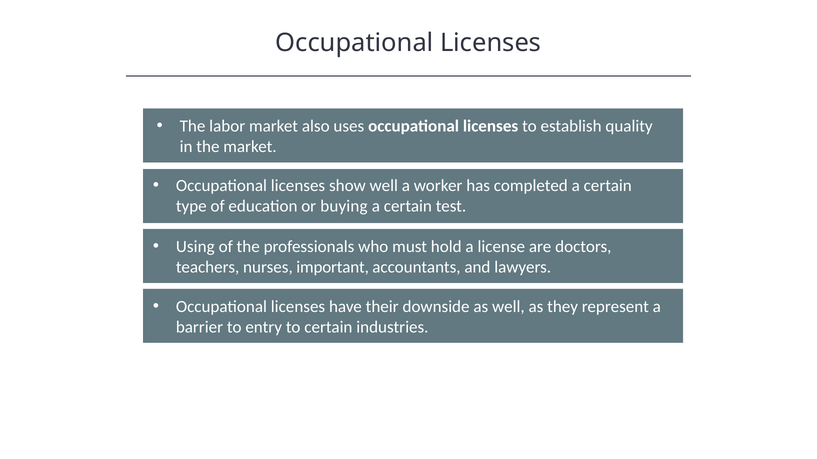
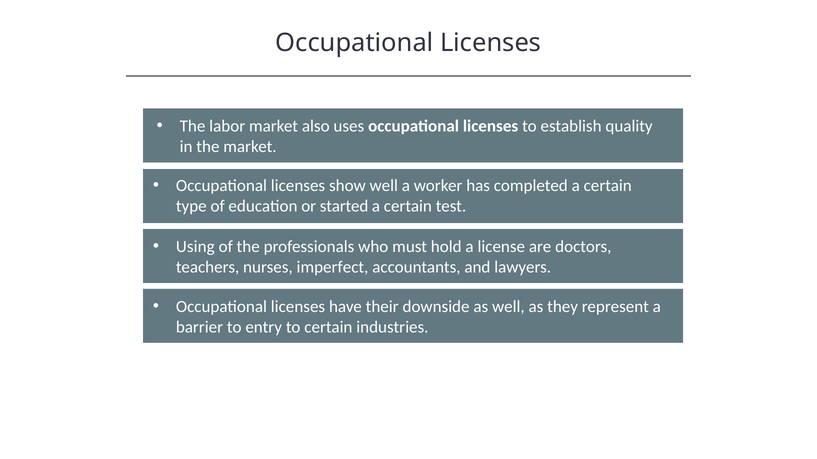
buying: buying -> started
important: important -> imperfect
